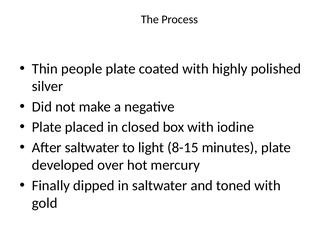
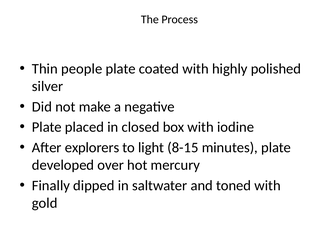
After saltwater: saltwater -> explorers
